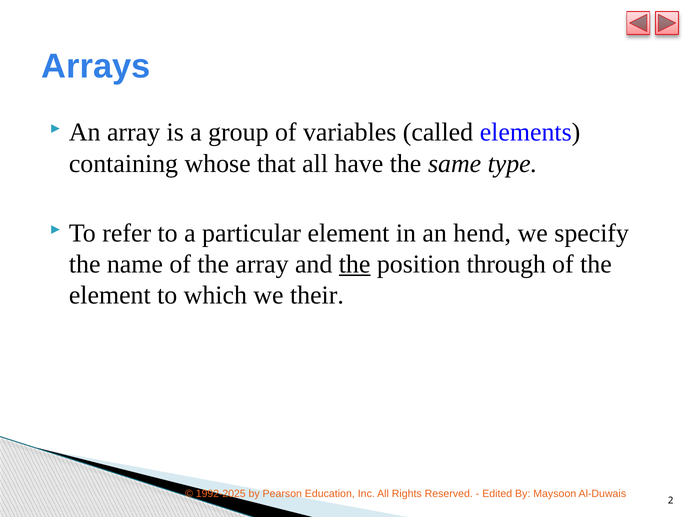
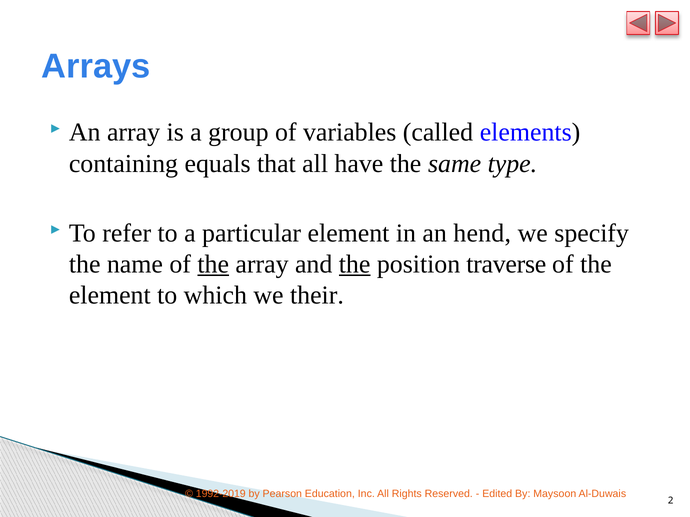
whose: whose -> equals
the at (213, 265) underline: none -> present
through: through -> traverse
1992-2025: 1992-2025 -> 1992-2019
